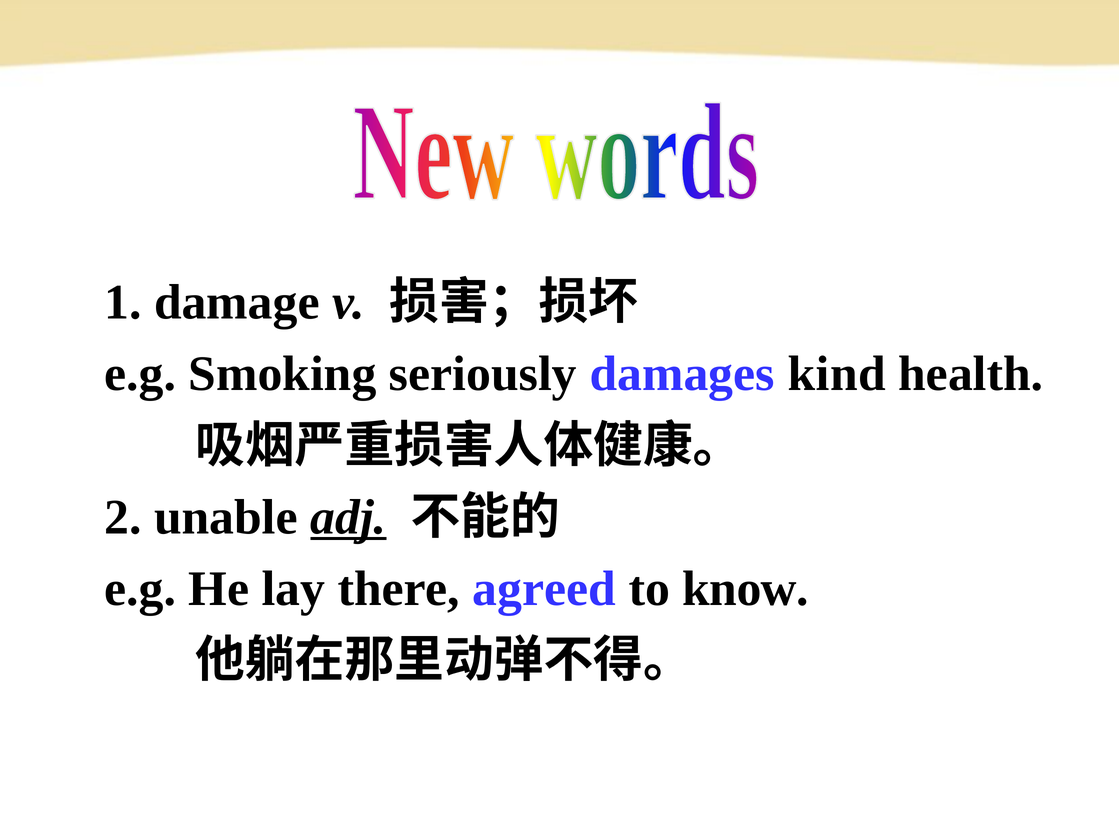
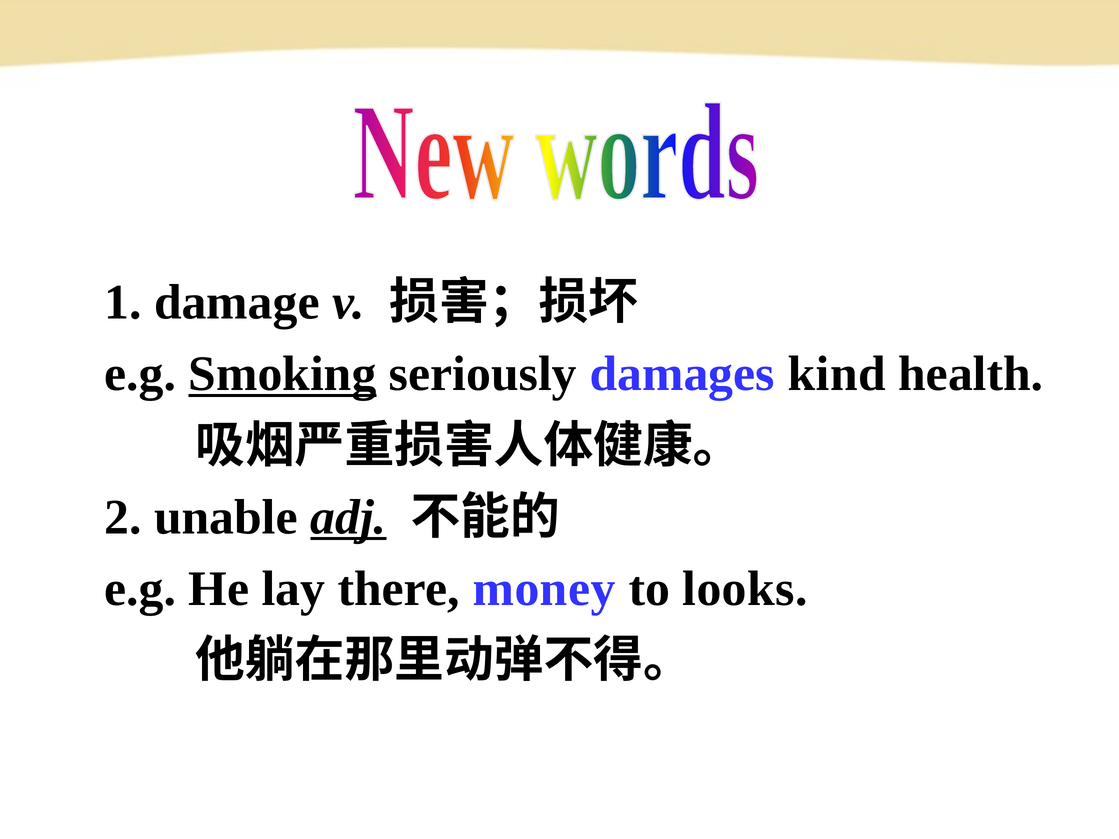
Smoking underline: none -> present
agreed: agreed -> money
know: know -> looks
